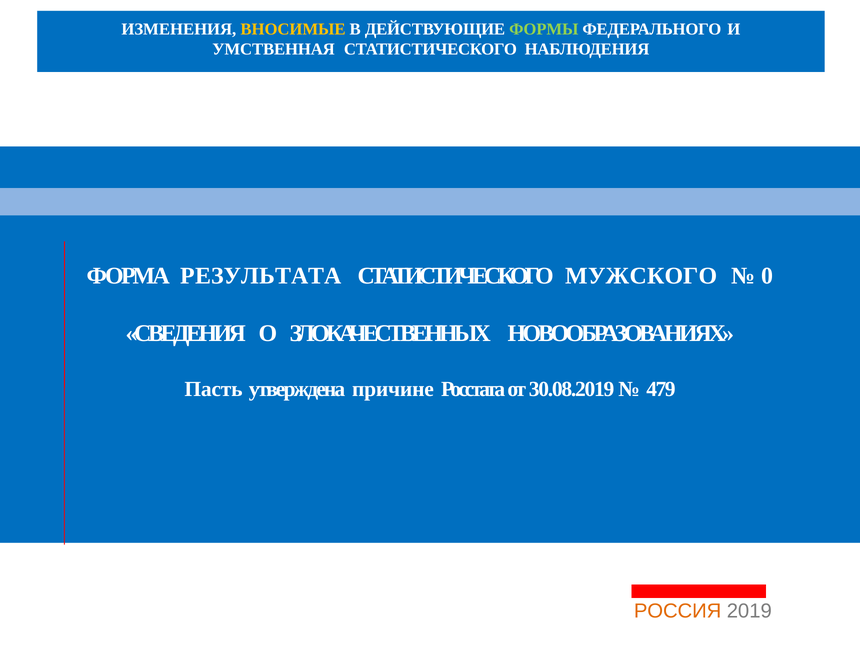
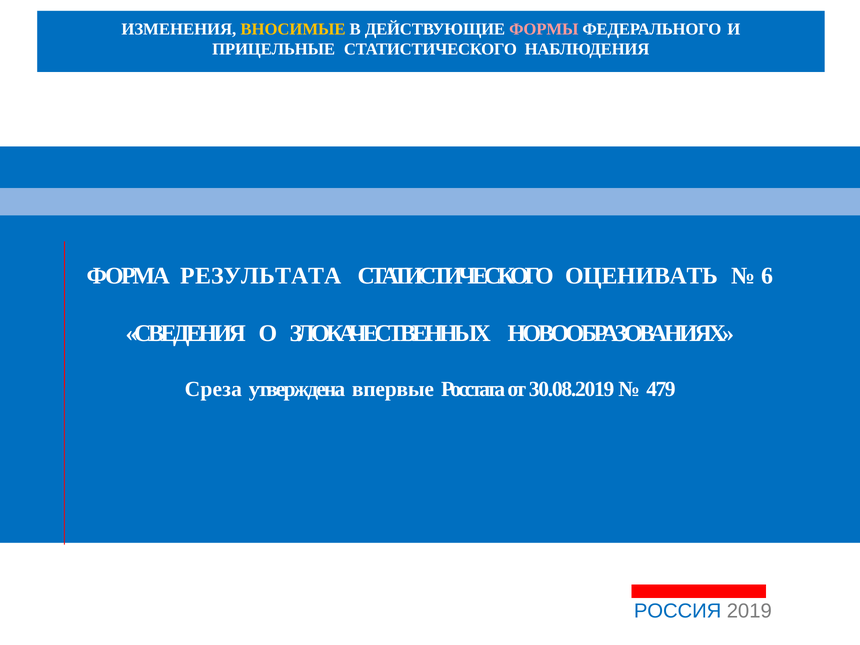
ФОРМЫ colour: light green -> pink
УМСТВЕННАЯ: УМСТВЕННАЯ -> ПРИЦЕЛЬНЫЕ
МУЖСКОГО: МУЖСКОГО -> ОЦЕНИВАТЬ
0: 0 -> 6
Пасть: Пасть -> Среза
причине: причине -> впервые
РОССИЯ colour: orange -> blue
